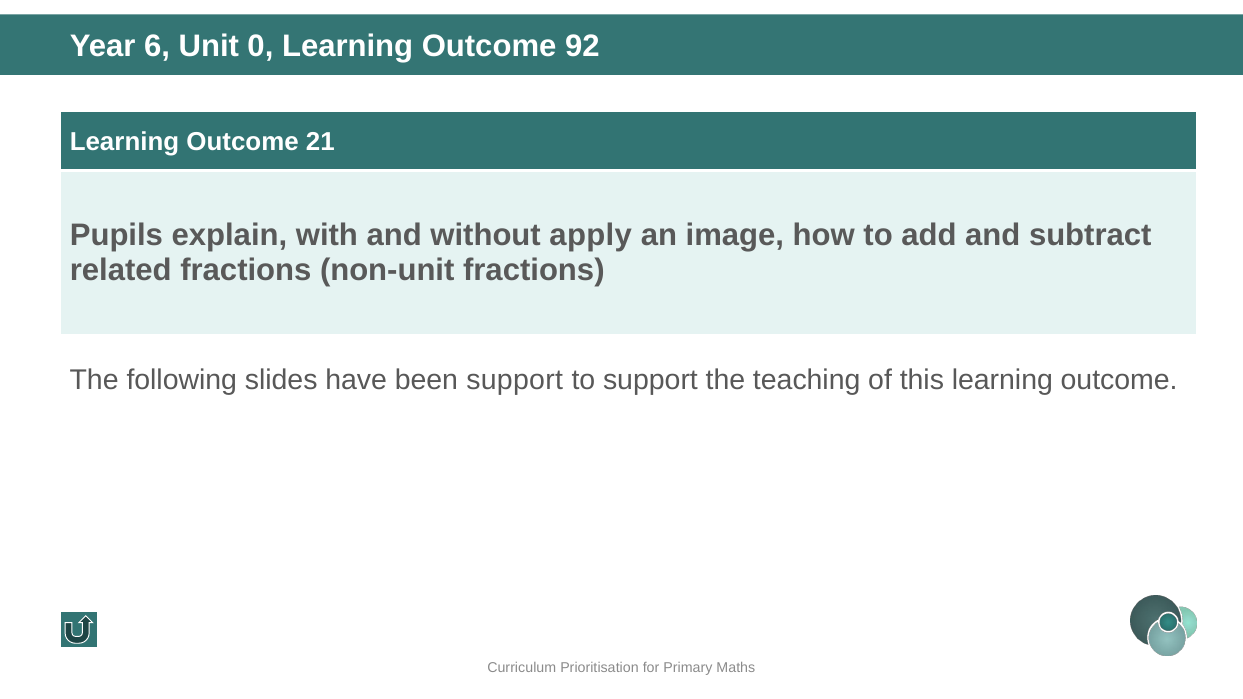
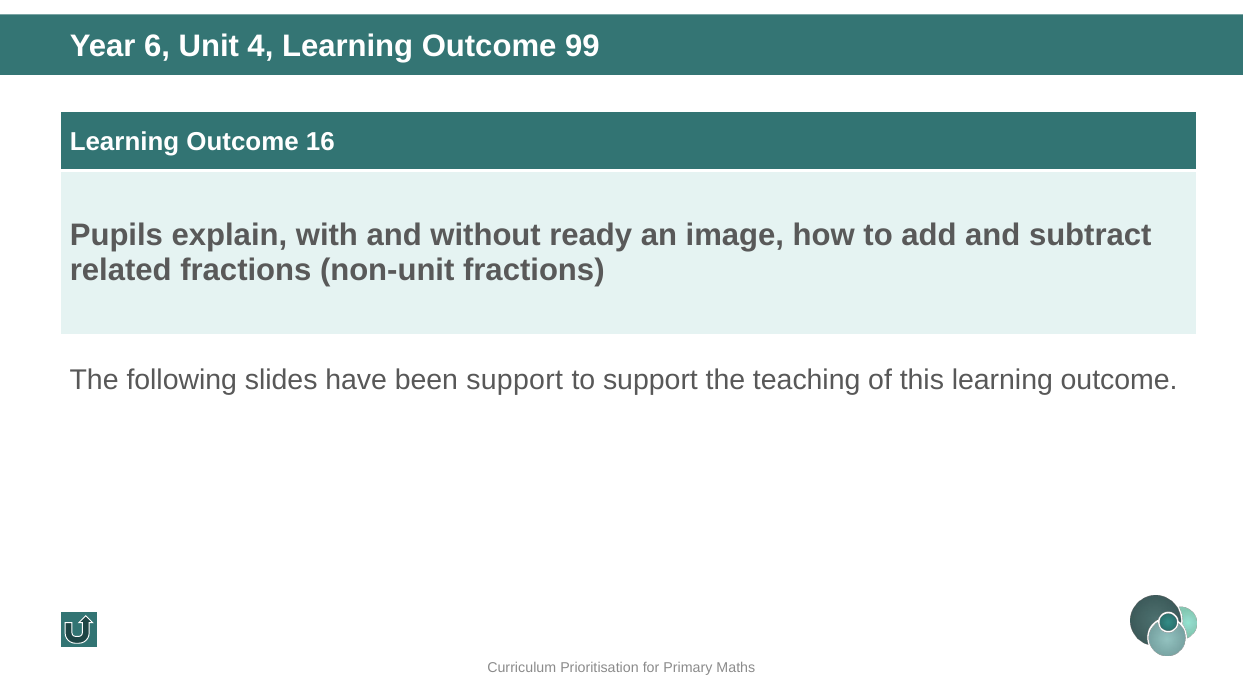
0: 0 -> 4
92: 92 -> 99
21: 21 -> 16
apply: apply -> ready
